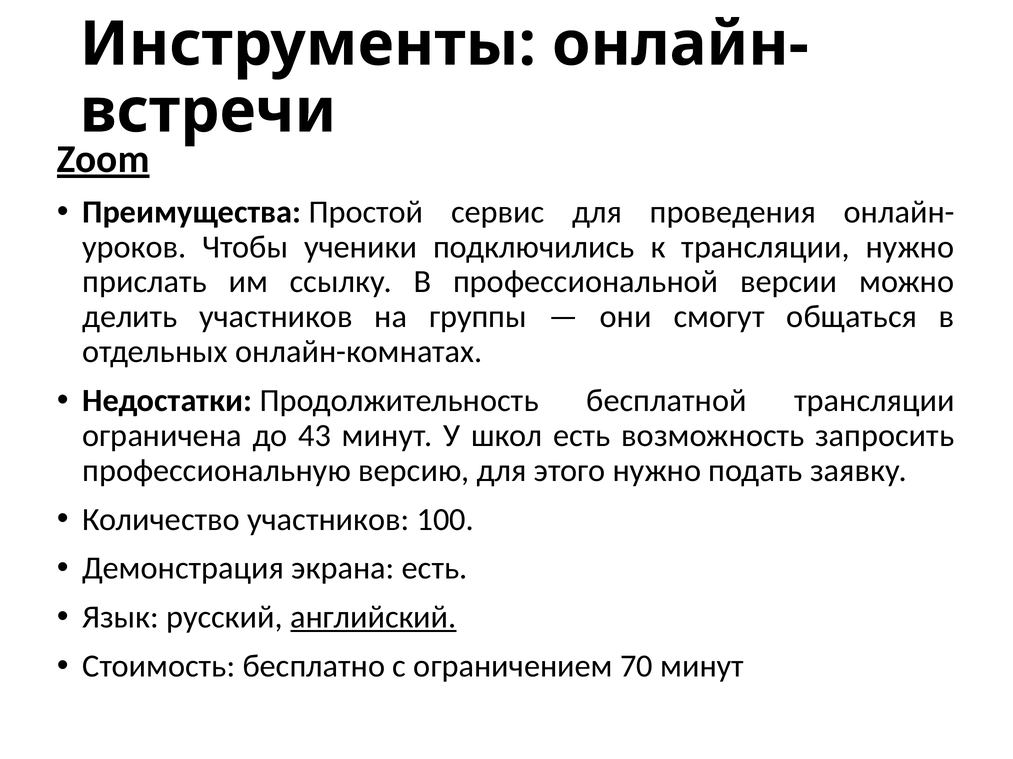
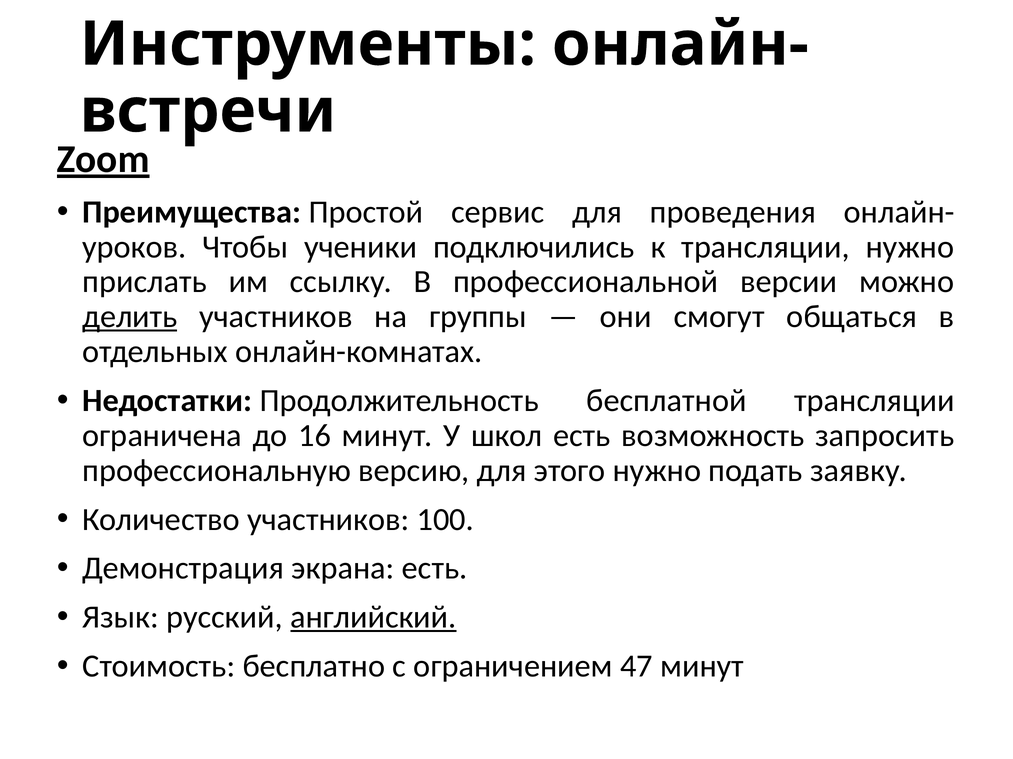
делить underline: none -> present
43: 43 -> 16
70: 70 -> 47
